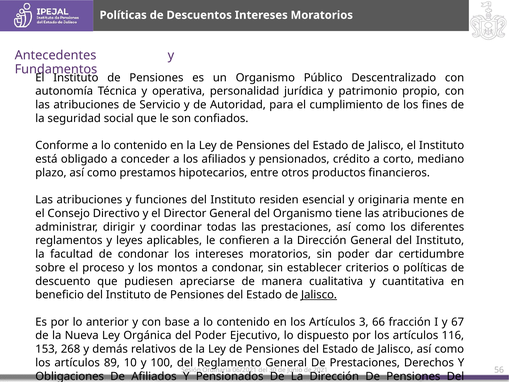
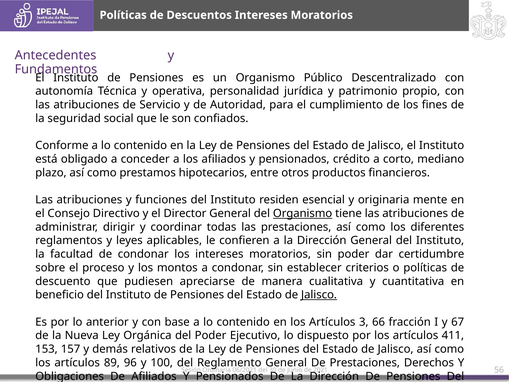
Organismo at (303, 213) underline: none -> present
116: 116 -> 411
268: 268 -> 157
10: 10 -> 96
